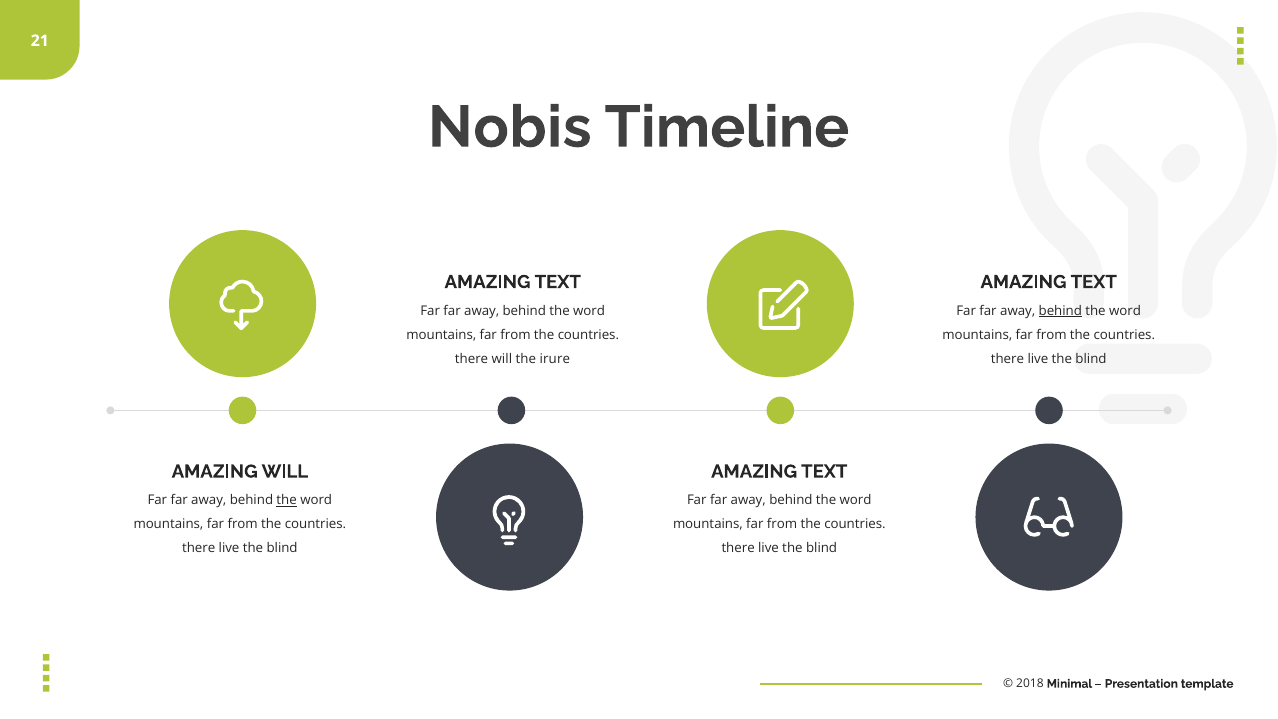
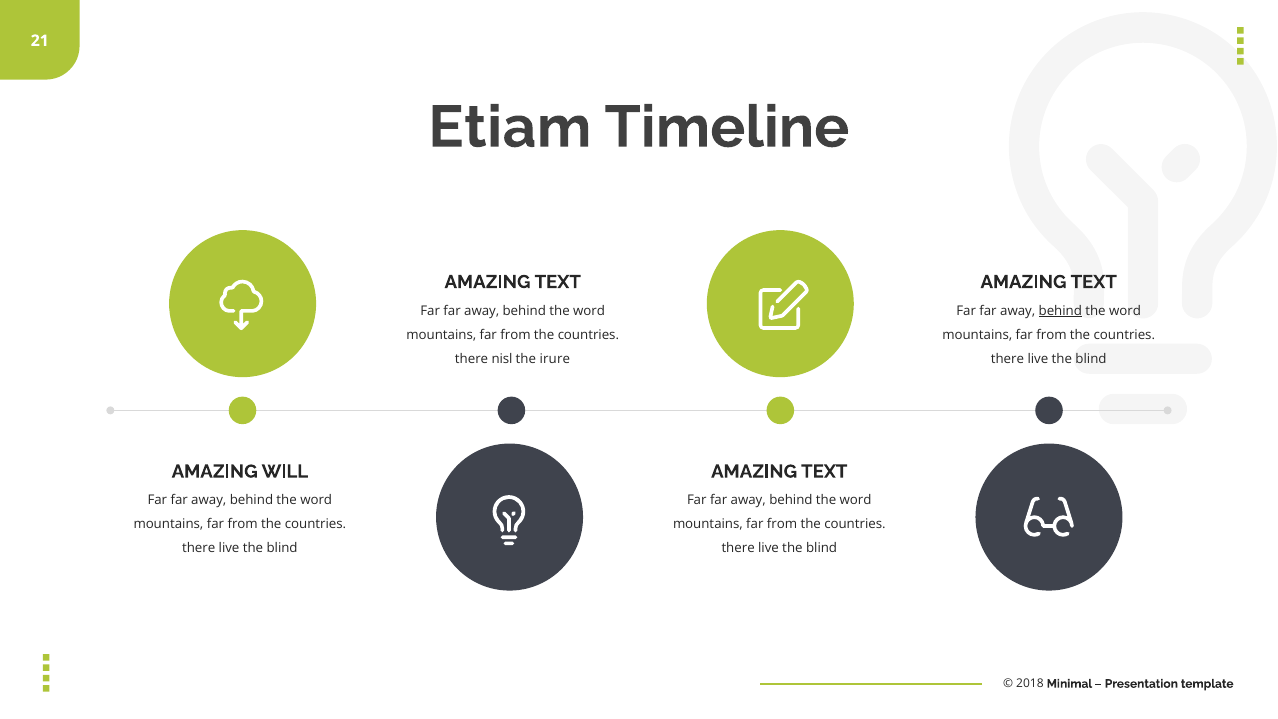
Nobis: Nobis -> Etiam
there will: will -> nisl
the at (287, 500) underline: present -> none
